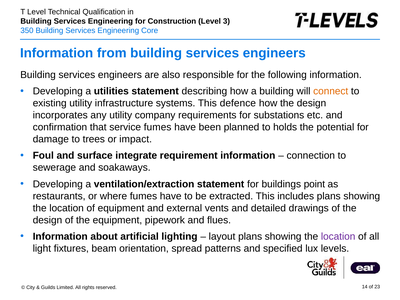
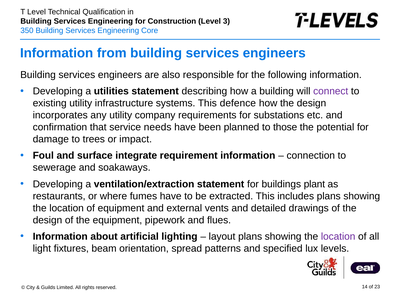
connect colour: orange -> purple
service fumes: fumes -> needs
holds: holds -> those
point: point -> plant
